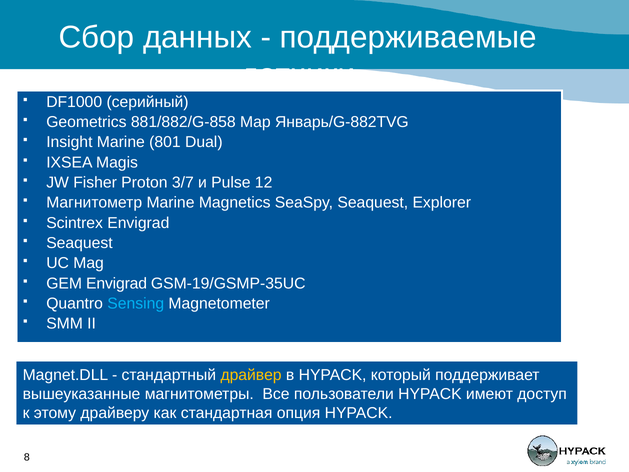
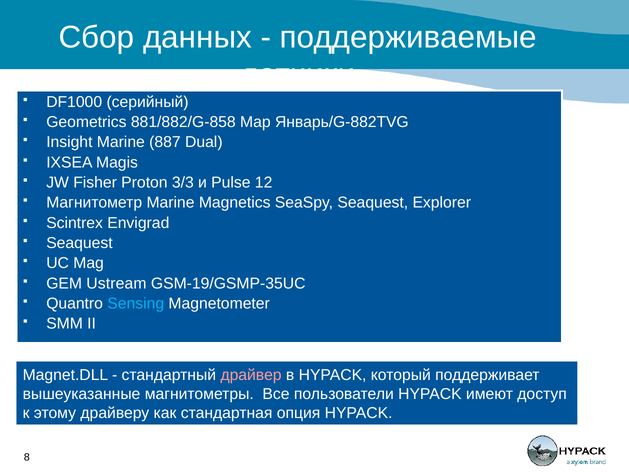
801: 801 -> 887
3/7: 3/7 -> 3/3
GEM Envigrad: Envigrad -> Ustream
драйвер colour: yellow -> pink
